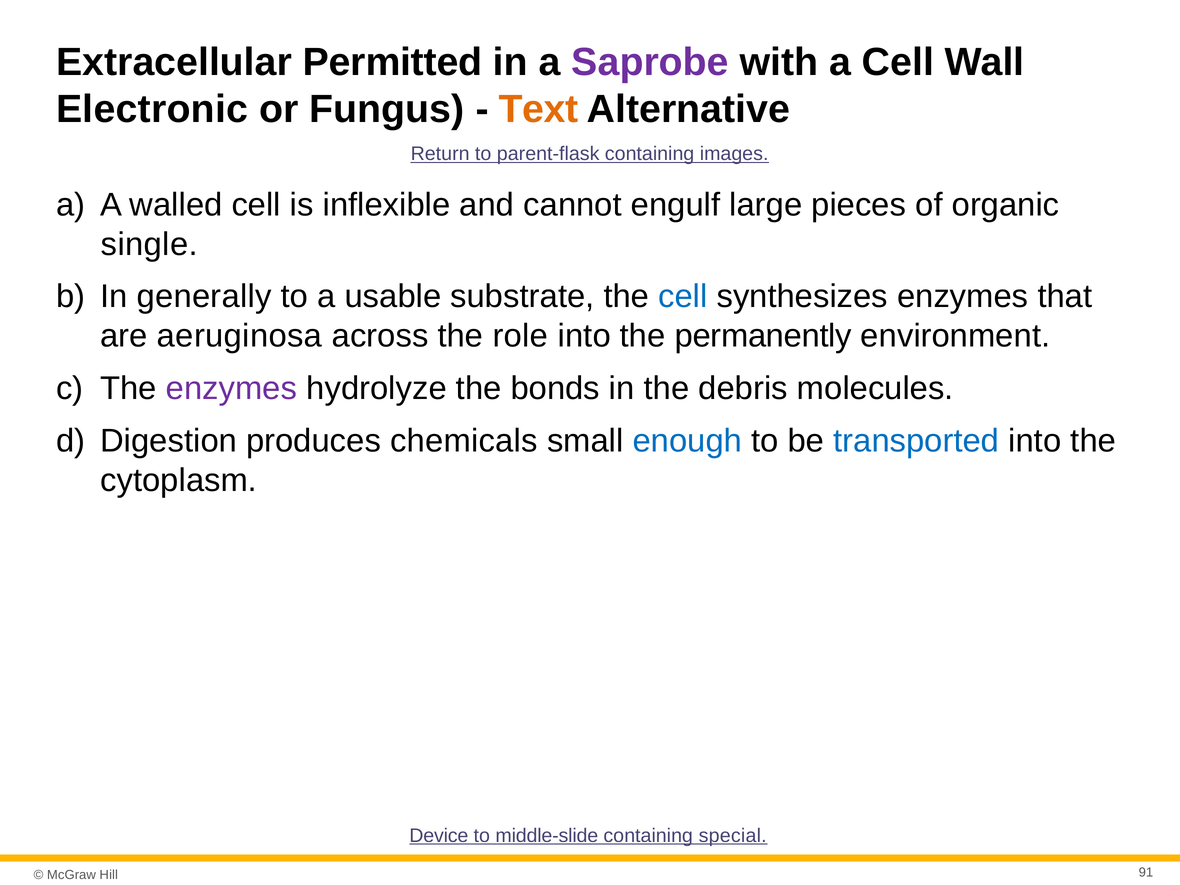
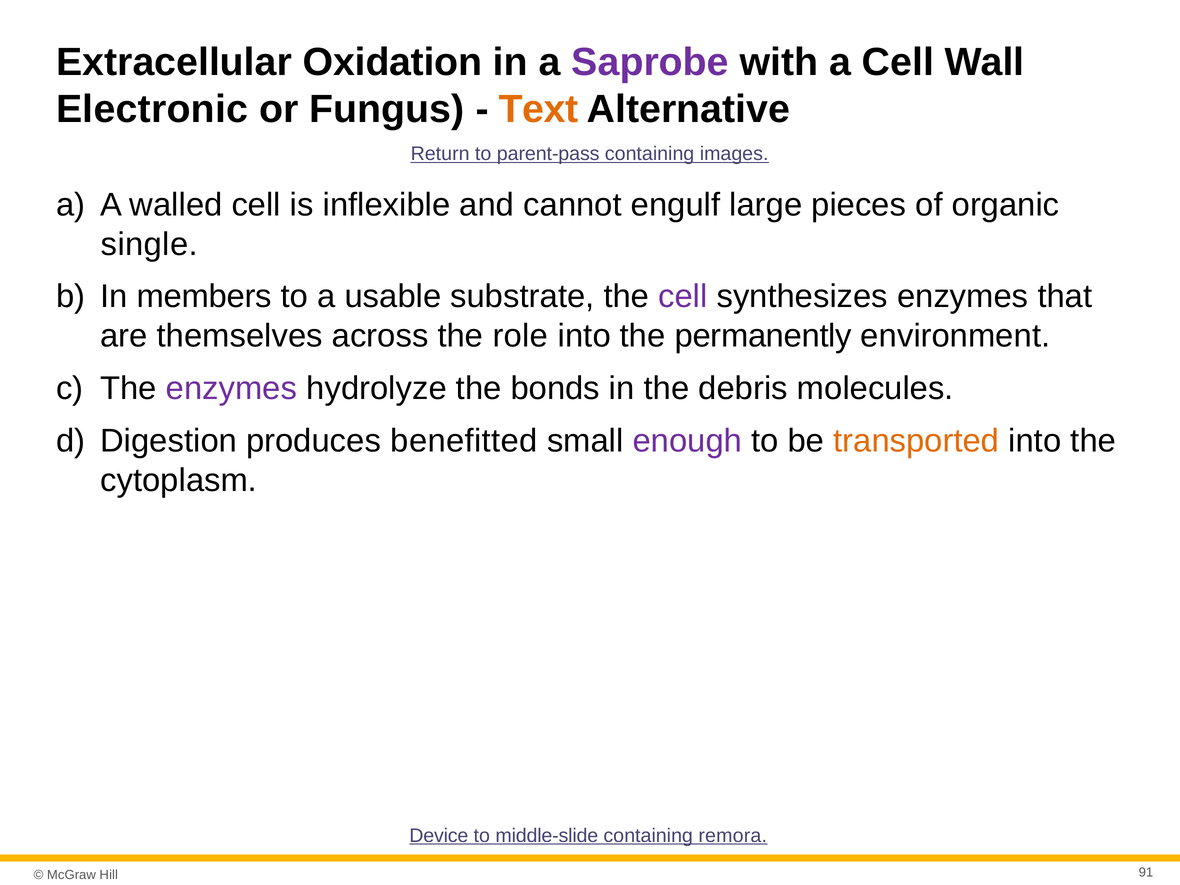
Permitted: Permitted -> Oxidation
parent-flask: parent-flask -> parent-pass
generally: generally -> members
cell at (683, 297) colour: blue -> purple
aeruginosa: aeruginosa -> themselves
chemicals: chemicals -> benefitted
enough colour: blue -> purple
transported colour: blue -> orange
special: special -> remora
